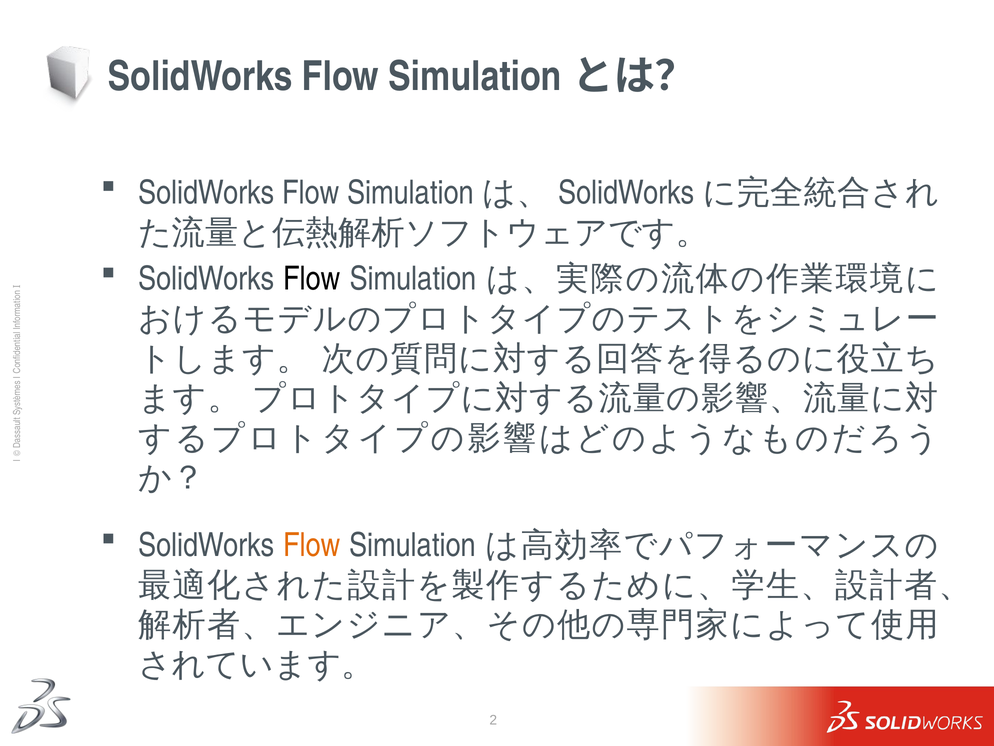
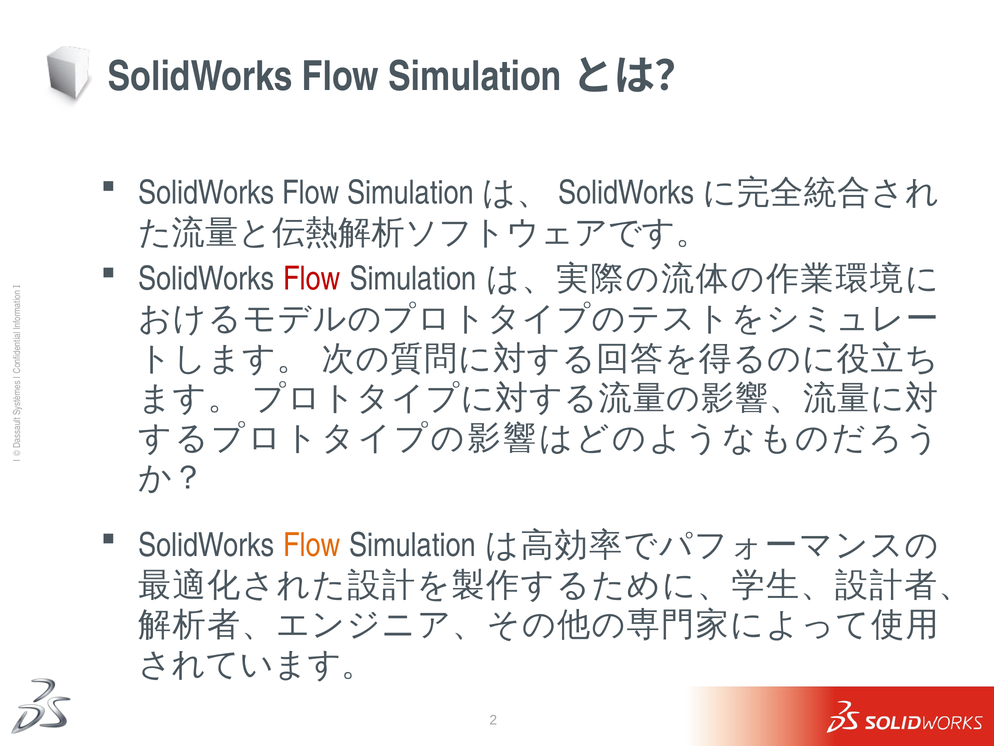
Flow at (312, 279) colour: black -> red
